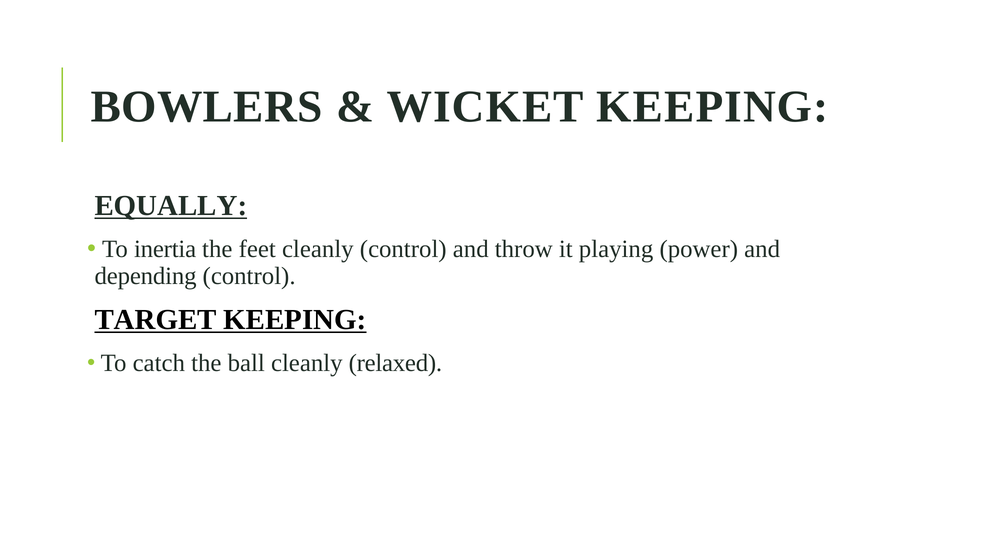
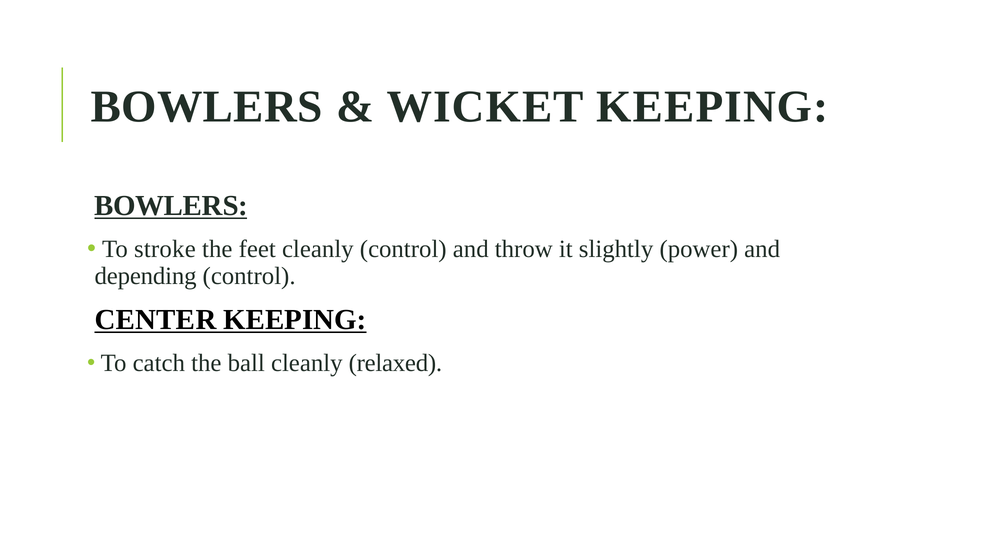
EQUALLY at (171, 205): EQUALLY -> BOWLERS
inertia: inertia -> stroke
playing: playing -> slightly
TARGET: TARGET -> CENTER
